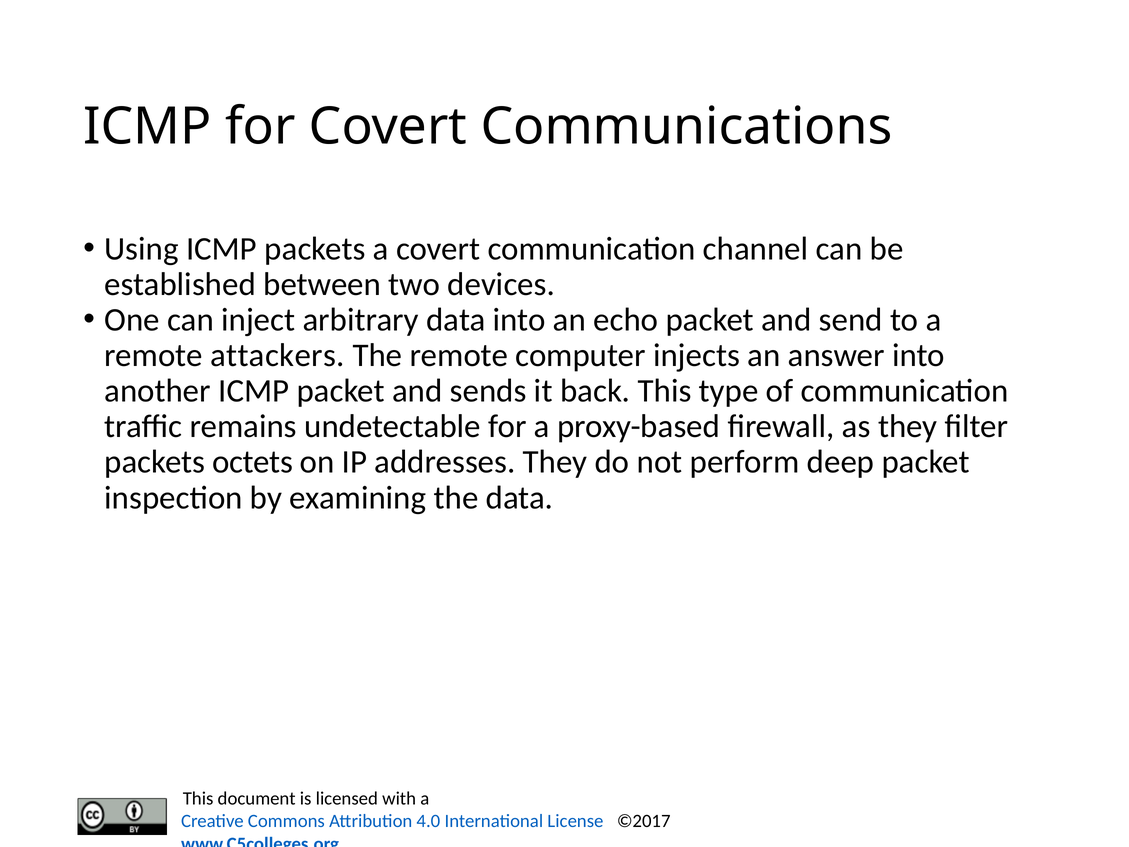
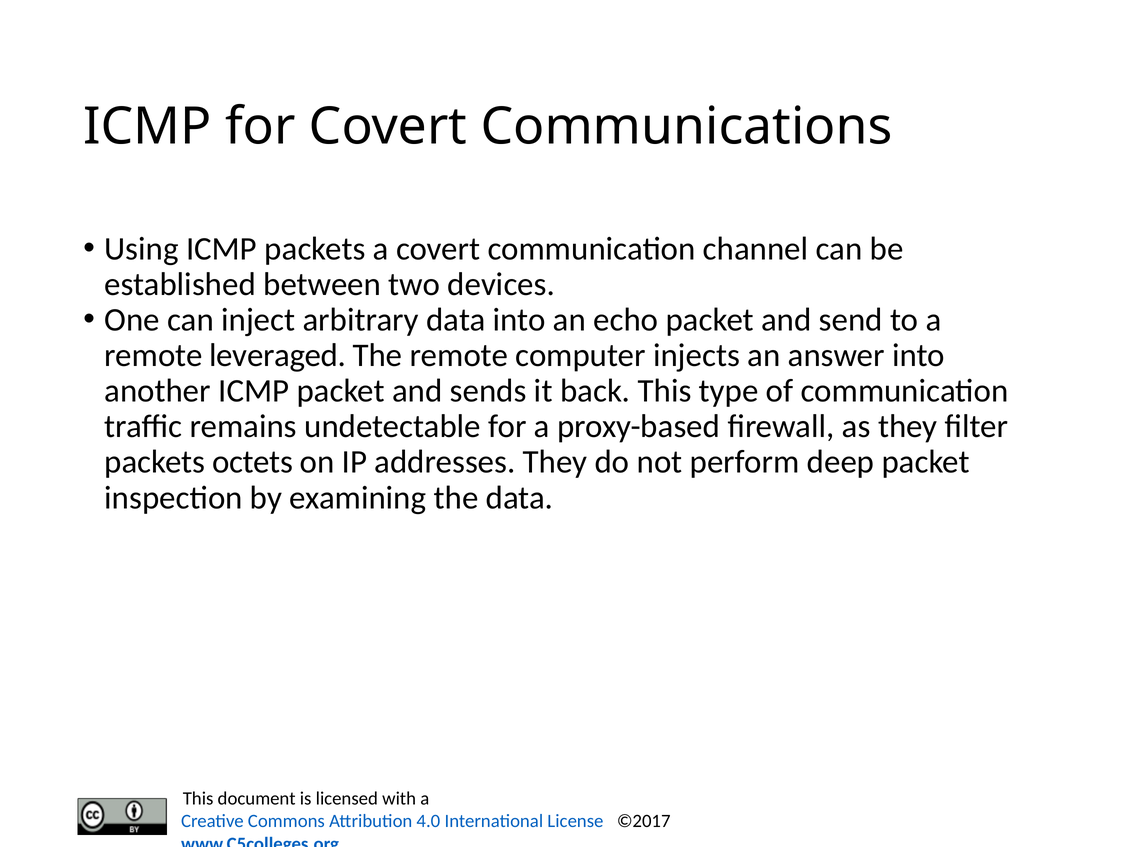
attackers: attackers -> leveraged
